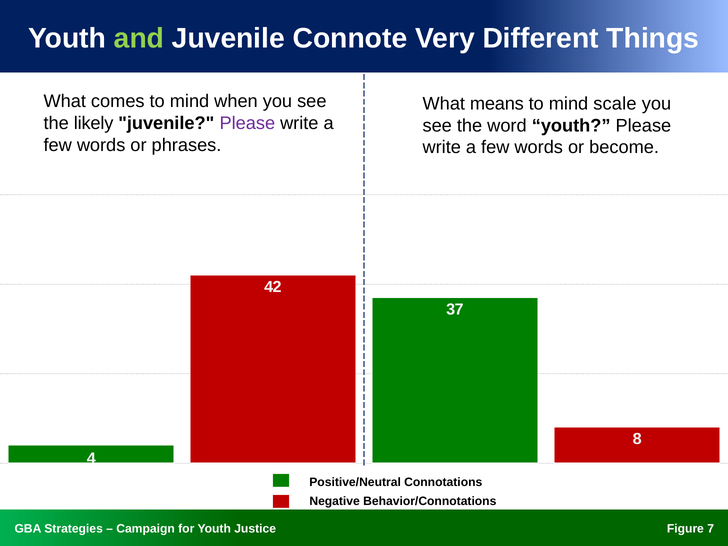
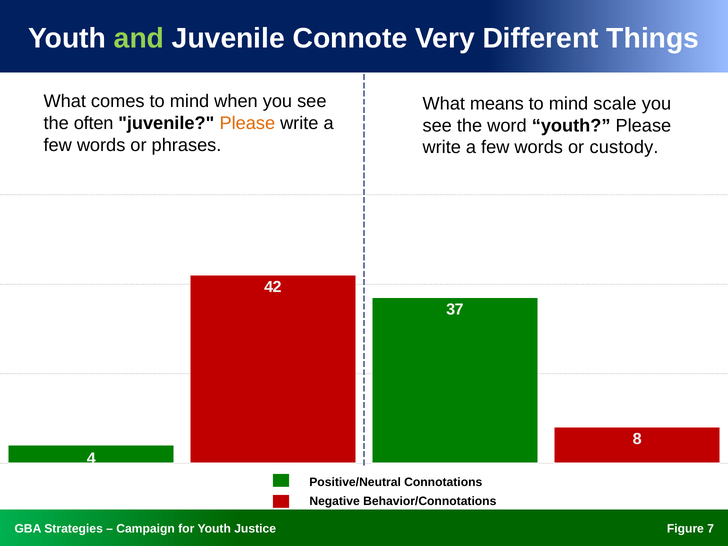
likely: likely -> often
Please at (247, 123) colour: purple -> orange
become: become -> custody
